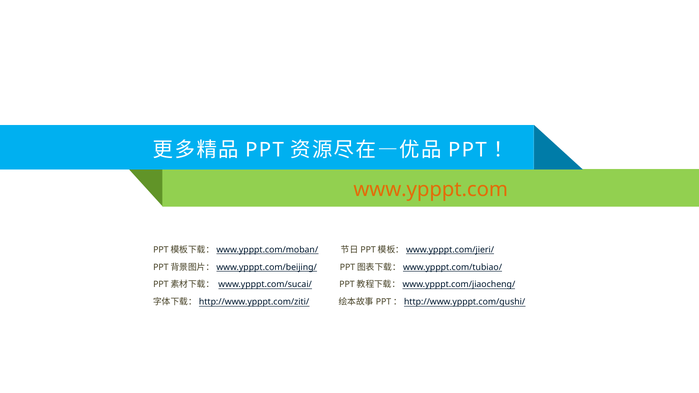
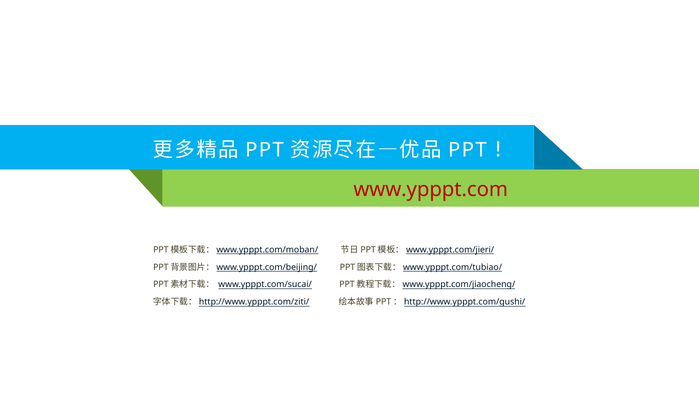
www.ypppt.com colour: orange -> red
